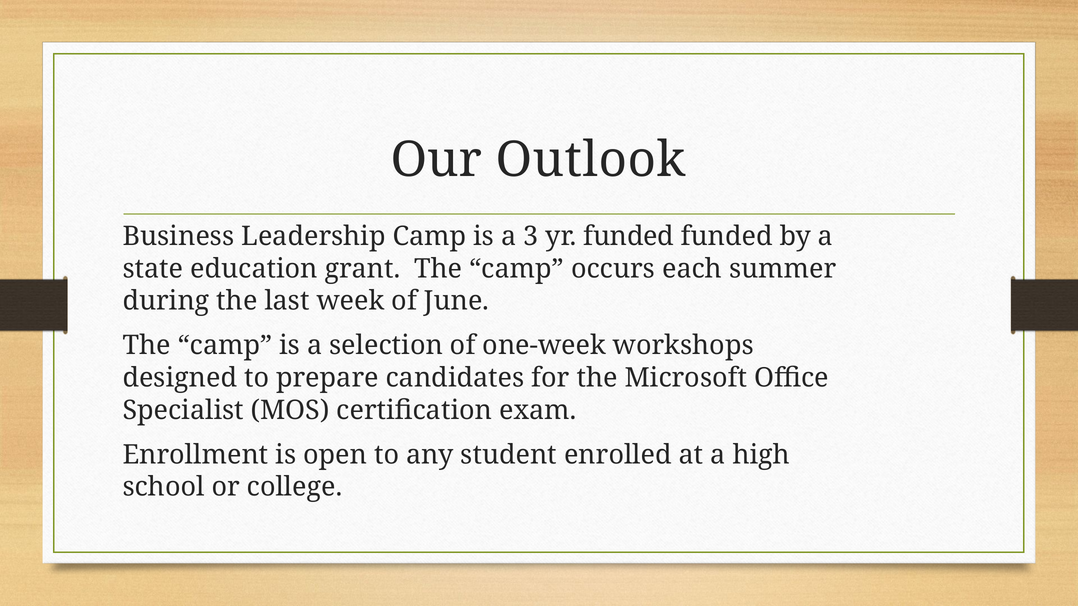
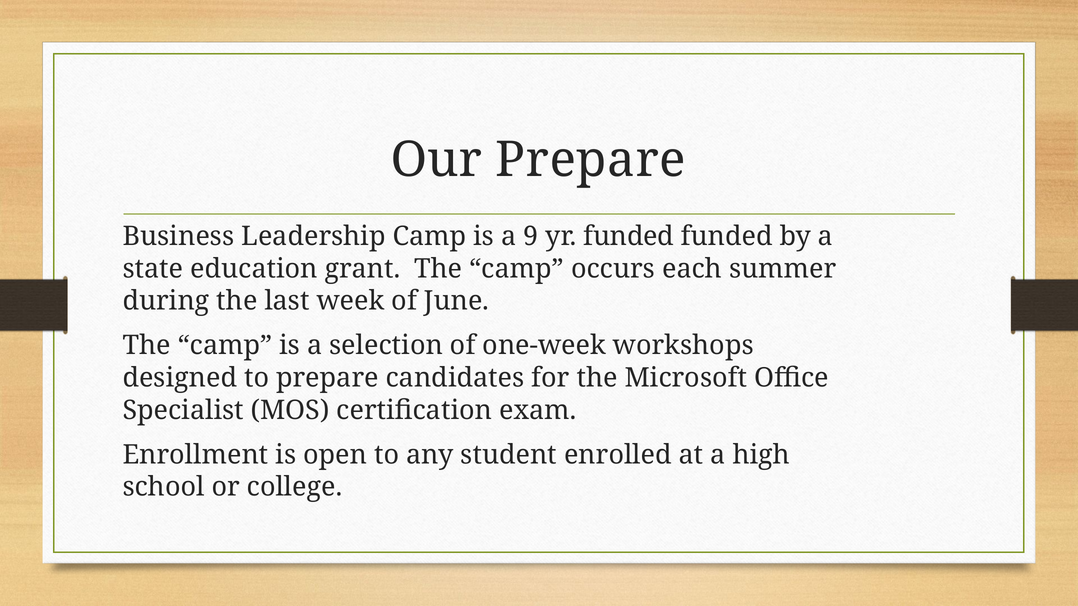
Our Outlook: Outlook -> Prepare
3: 3 -> 9
